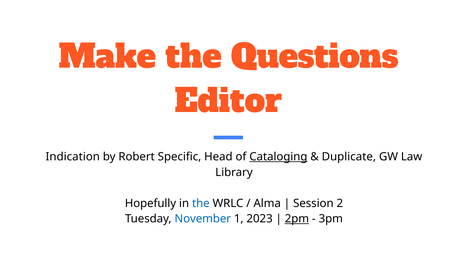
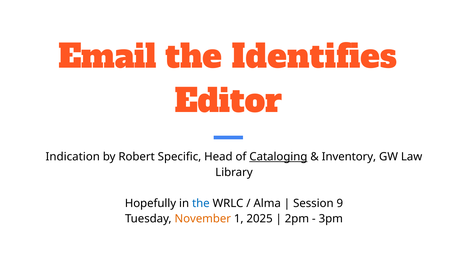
Make: Make -> Email
Questions: Questions -> Identifies
Duplicate: Duplicate -> Inventory
2: 2 -> 9
November colour: blue -> orange
2023: 2023 -> 2025
2pm underline: present -> none
